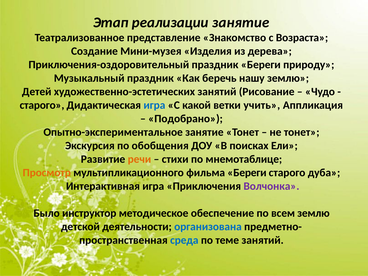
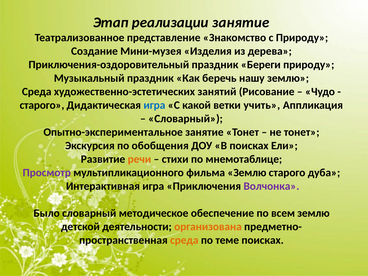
с Возраста: Возраста -> Природу
Детей at (37, 92): Детей -> Среда
Подобрано at (186, 119): Подобрано -> Словарный
Просмотр colour: orange -> purple
фильма Береги: Береги -> Землю
Было инструктор: инструктор -> словарный
организована colour: blue -> orange
среда at (184, 240) colour: blue -> orange
теме занятий: занятий -> поисках
